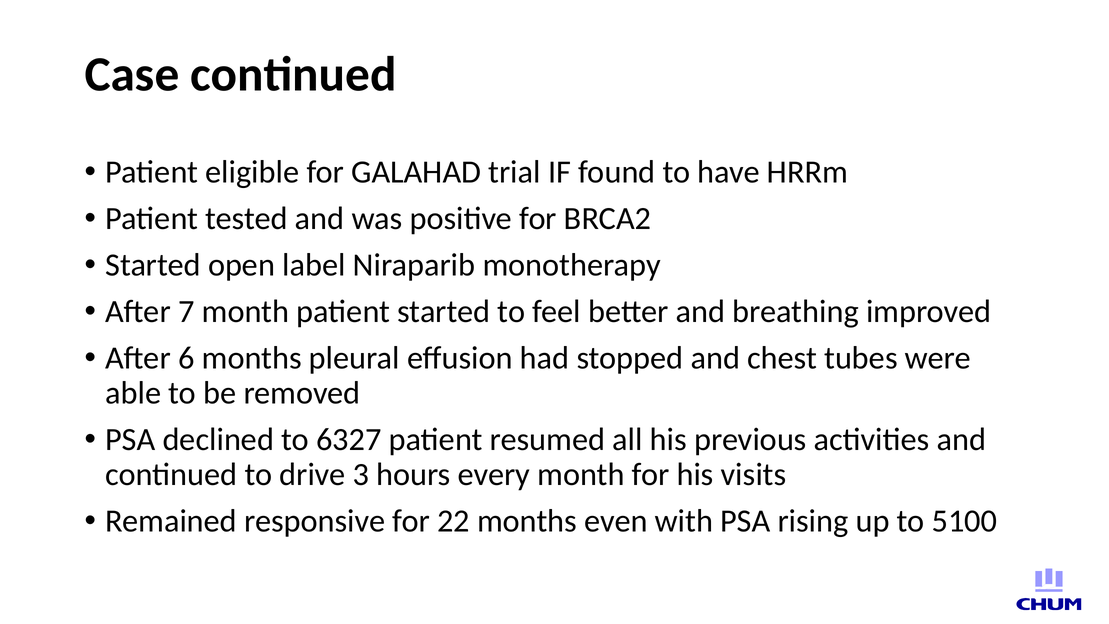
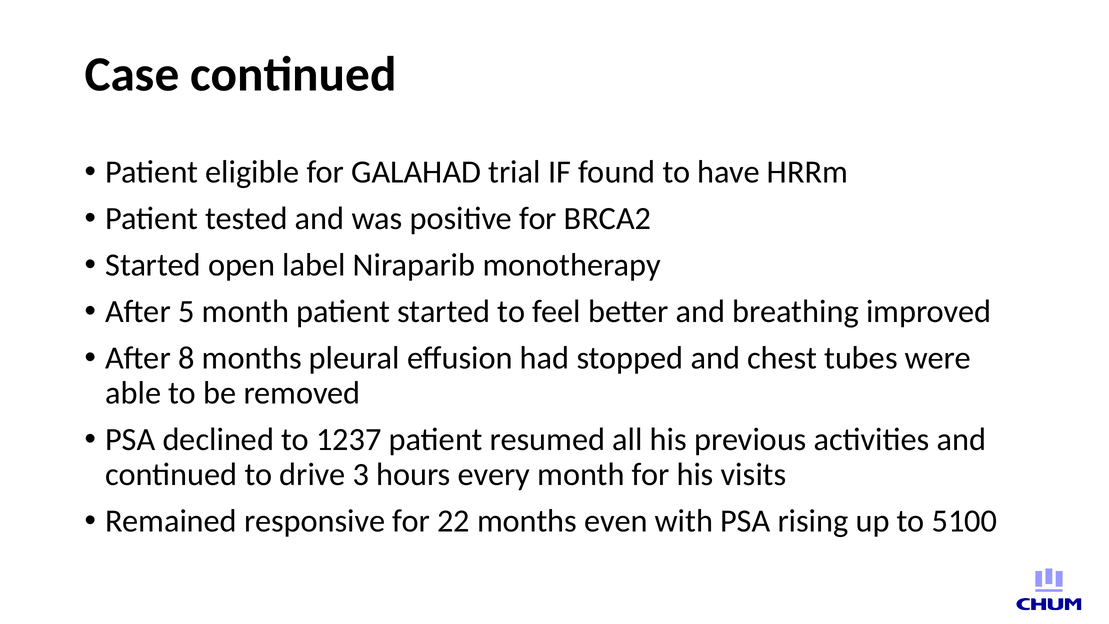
7: 7 -> 5
6: 6 -> 8
6327: 6327 -> 1237
